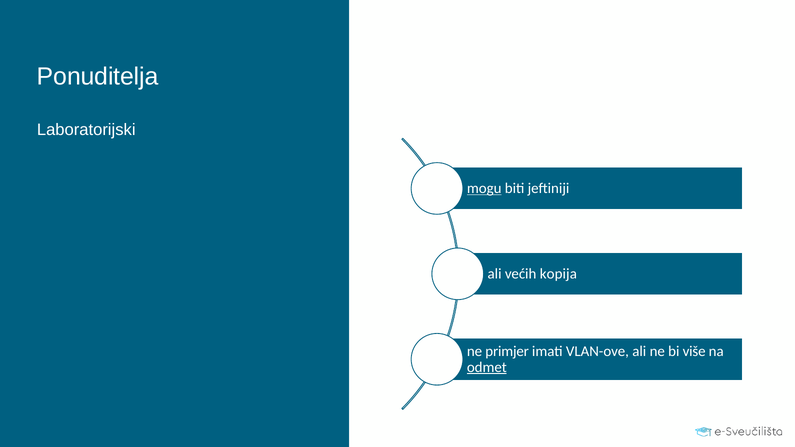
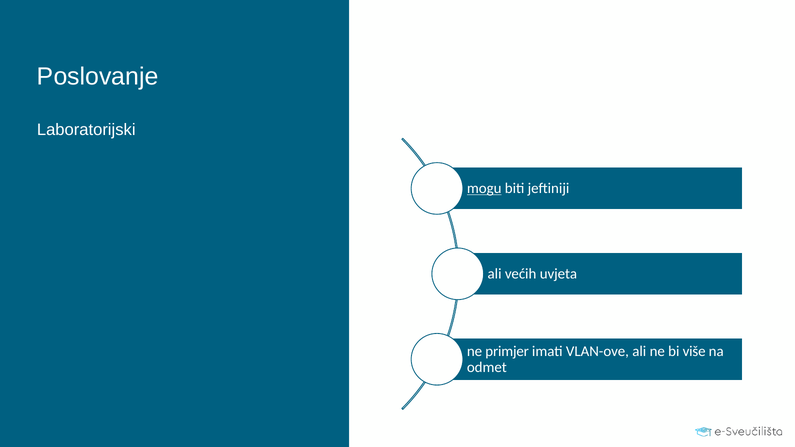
Ponuditelja: Ponuditelja -> Poslovanje
kopija: kopija -> uvjeta
odmet underline: present -> none
